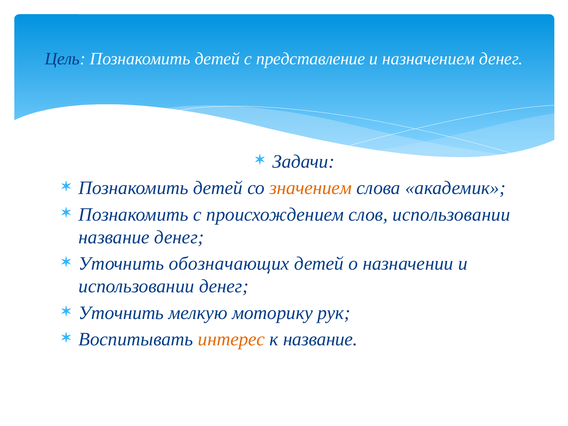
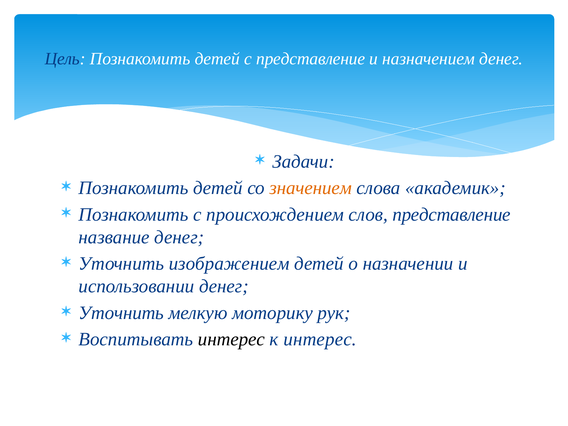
слов использовании: использовании -> представление
обозначающих: обозначающих -> изображением
интерес at (231, 339) colour: orange -> black
к название: название -> интерес
